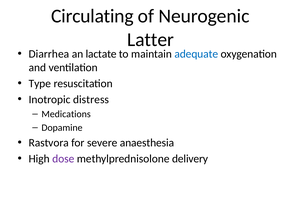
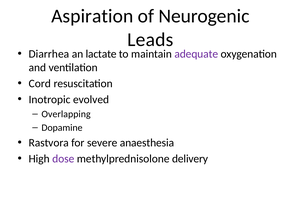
Circulating: Circulating -> Aspiration
Latter: Latter -> Leads
adequate colour: blue -> purple
Type: Type -> Cord
distress: distress -> evolved
Medications: Medications -> Overlapping
